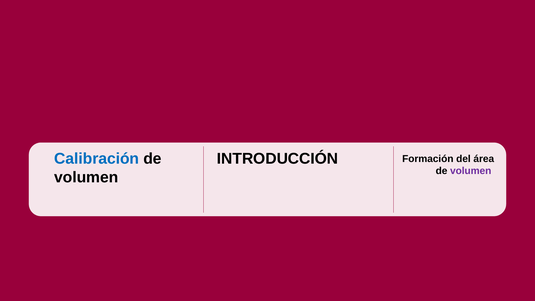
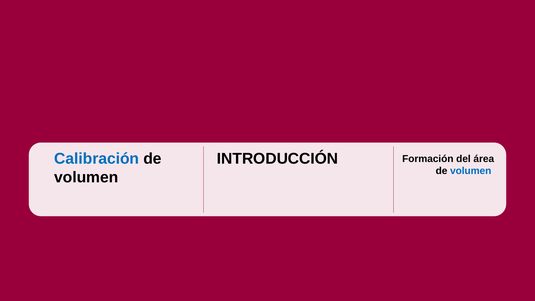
volumen at (471, 171) colour: purple -> blue
